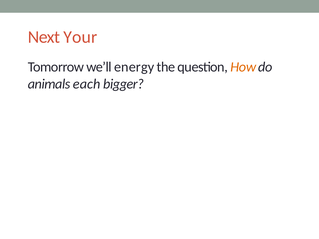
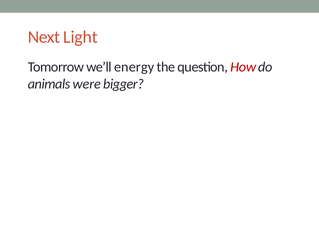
Your: Your -> Light
How colour: orange -> red
each: each -> were
